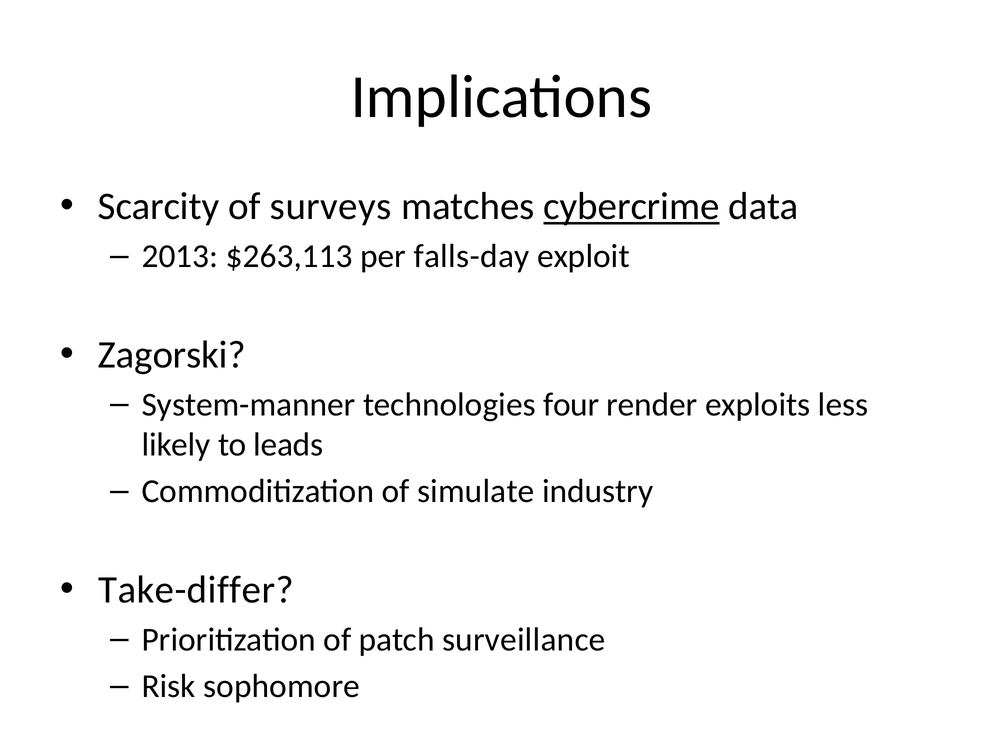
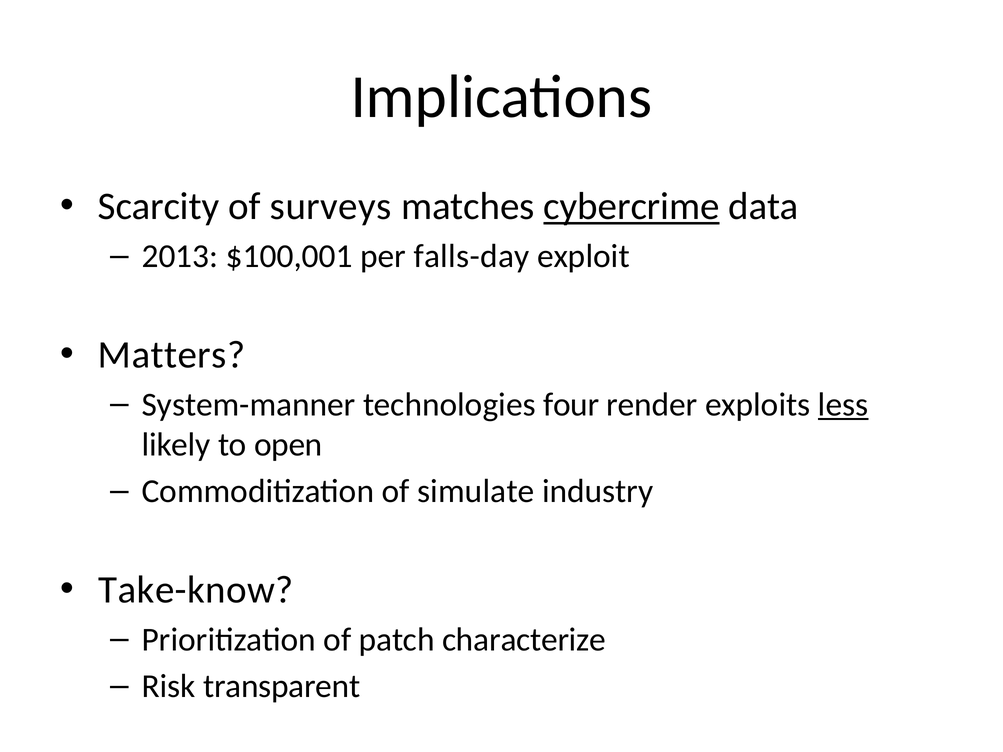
$263,113: $263,113 -> $100,001
Zagorski: Zagorski -> Matters
less underline: none -> present
leads: leads -> open
Take-differ: Take-differ -> Take-know
surveillance: surveillance -> characterize
sophomore: sophomore -> transparent
